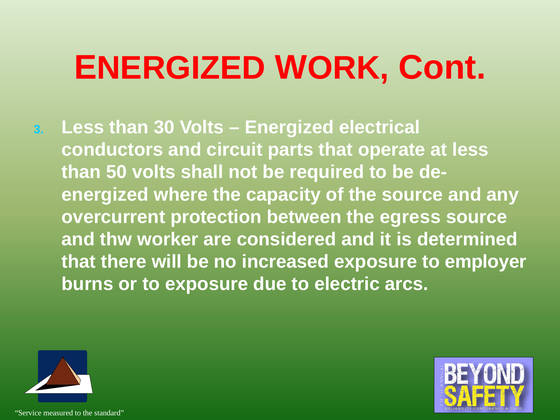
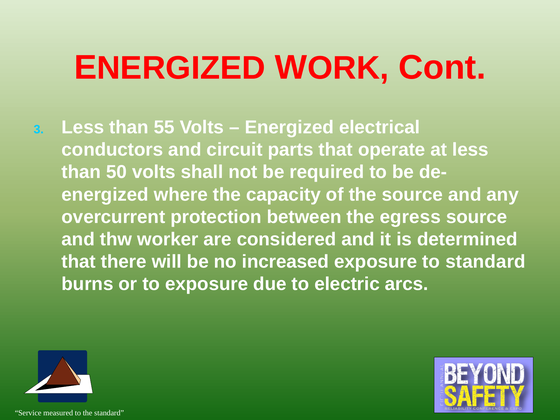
30: 30 -> 55
to employer: employer -> standard
